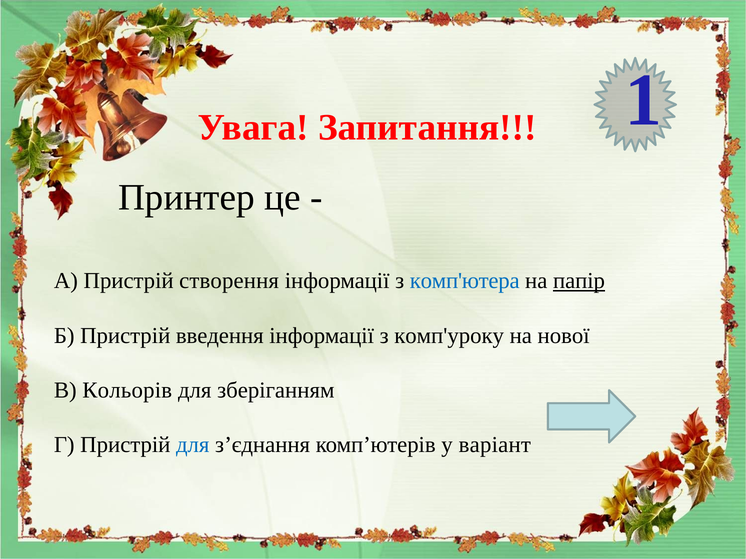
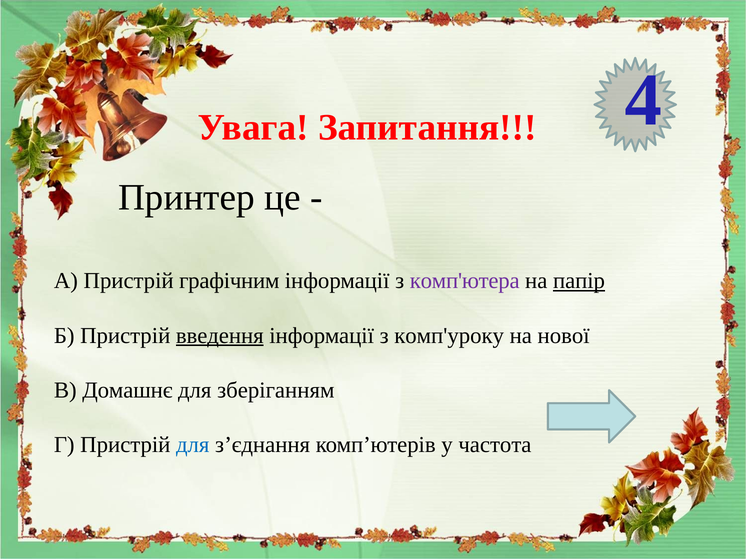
1: 1 -> 4
створення: створення -> графічним
комп'ютера colour: blue -> purple
введення underline: none -> present
Кольорів: Кольорів -> Домашнє
варіант: варіант -> частота
